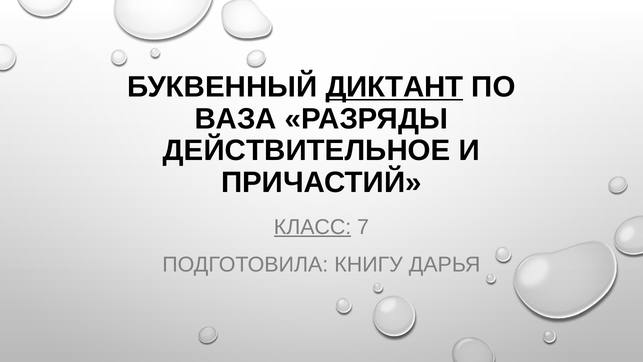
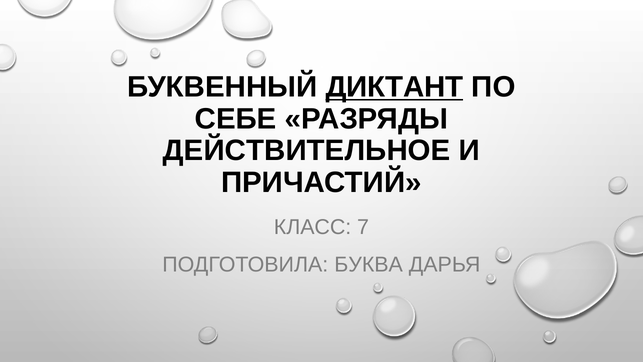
ВАЗА: ВАЗА -> СЕБЕ
КЛАСС underline: present -> none
КНИГУ: КНИГУ -> БУКВА
